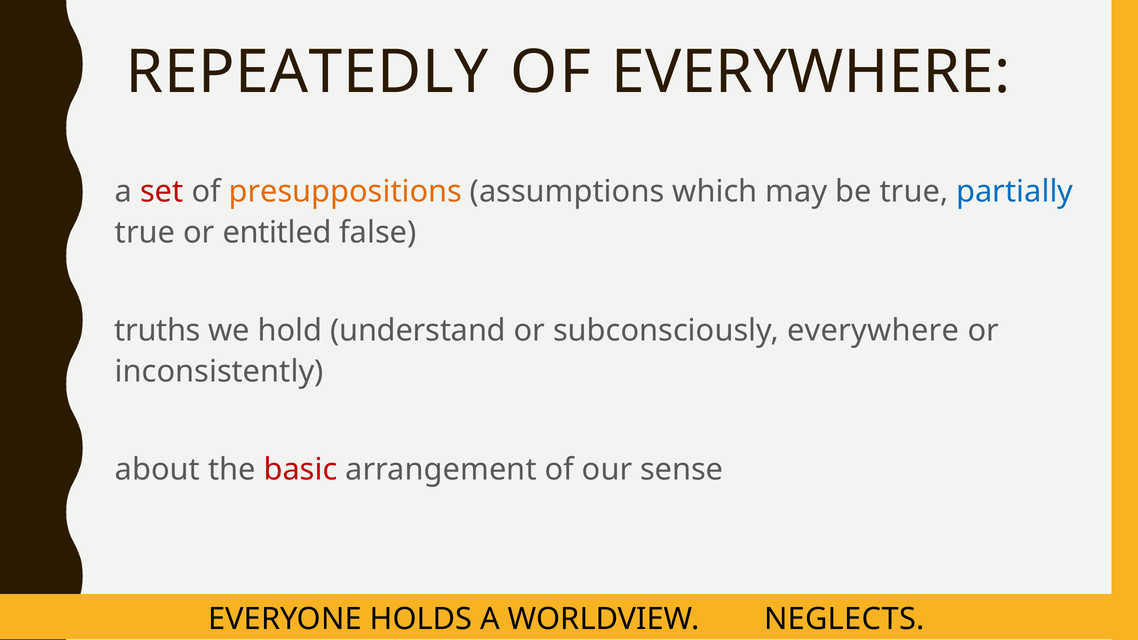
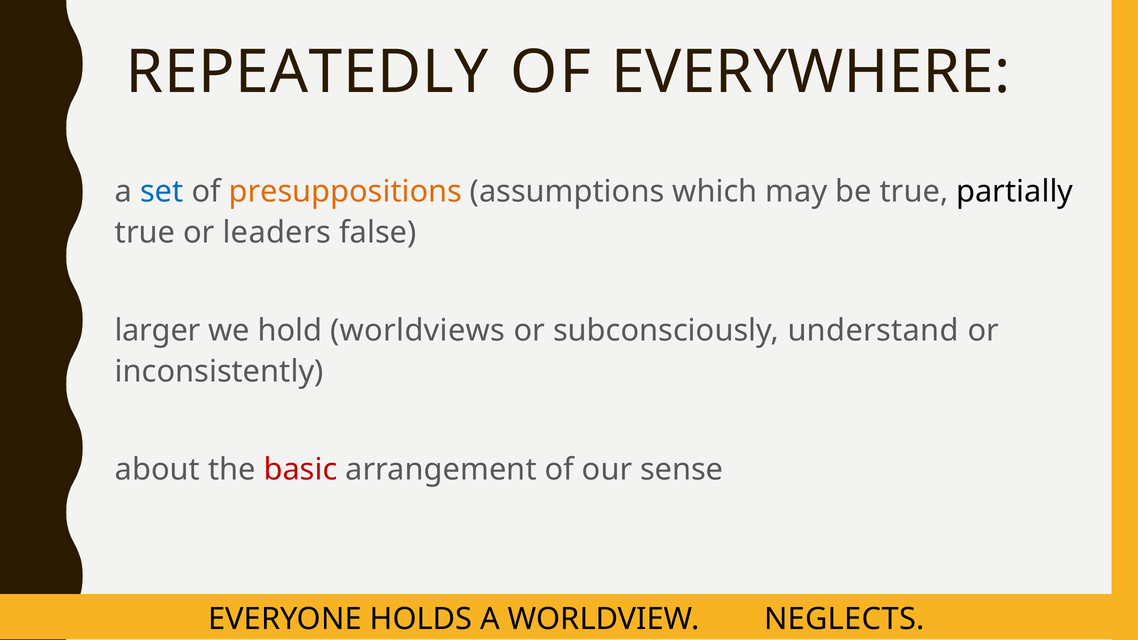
set colour: red -> blue
partially colour: blue -> black
entitled: entitled -> leaders
truths: truths -> larger
understand: understand -> worldviews
subconsciously everywhere: everywhere -> understand
